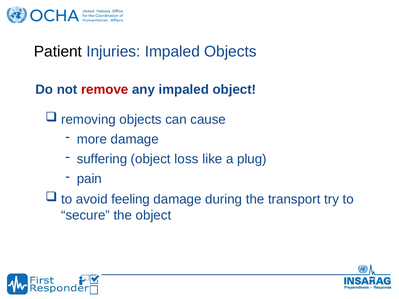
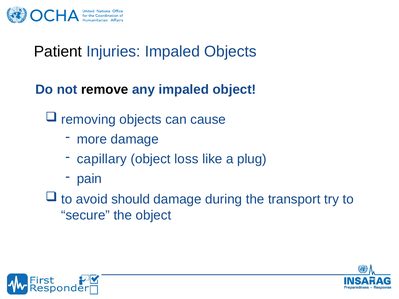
remove colour: red -> black
suffering: suffering -> capillary
feeling: feeling -> should
